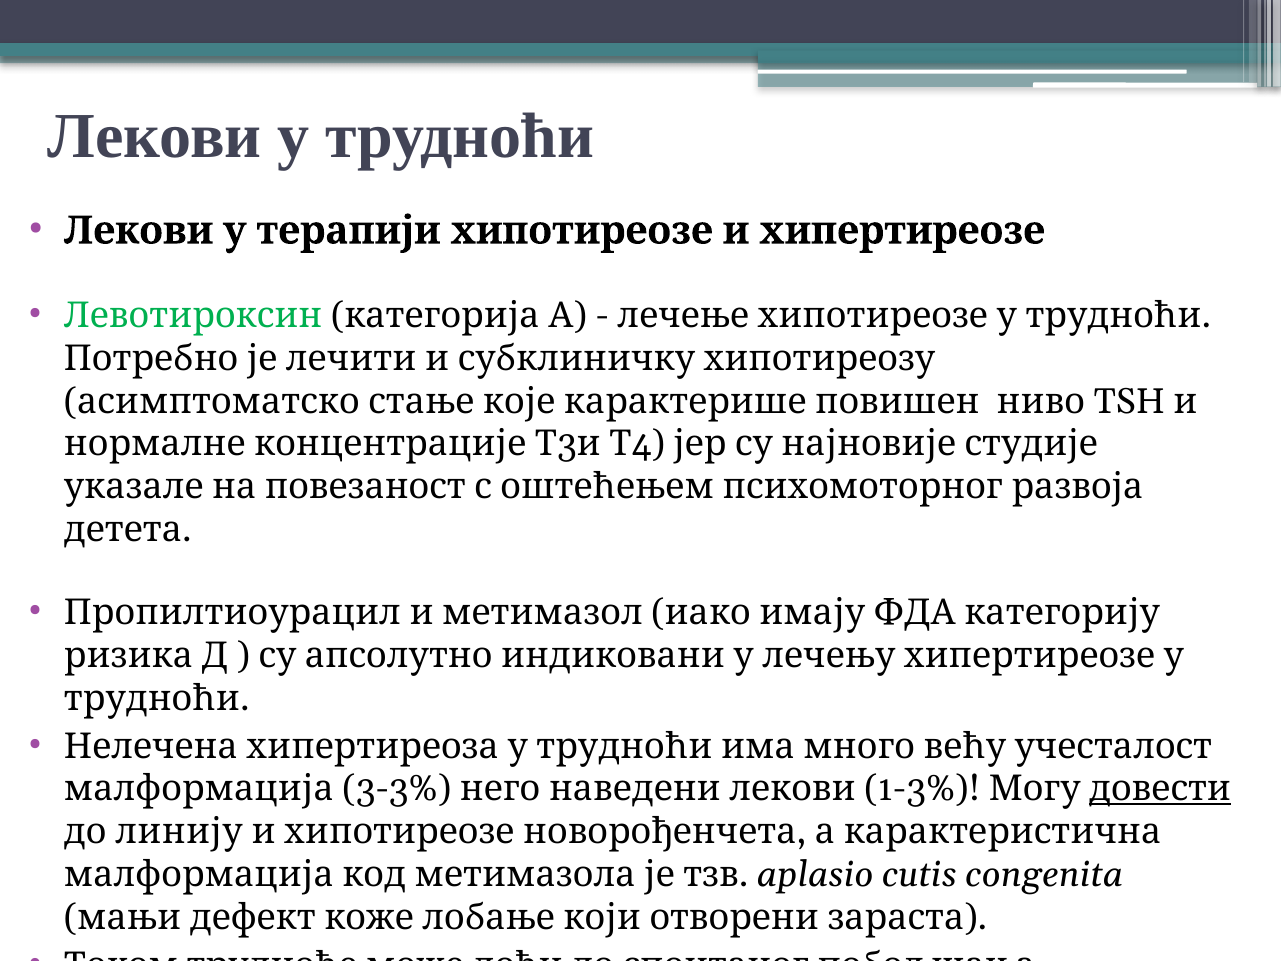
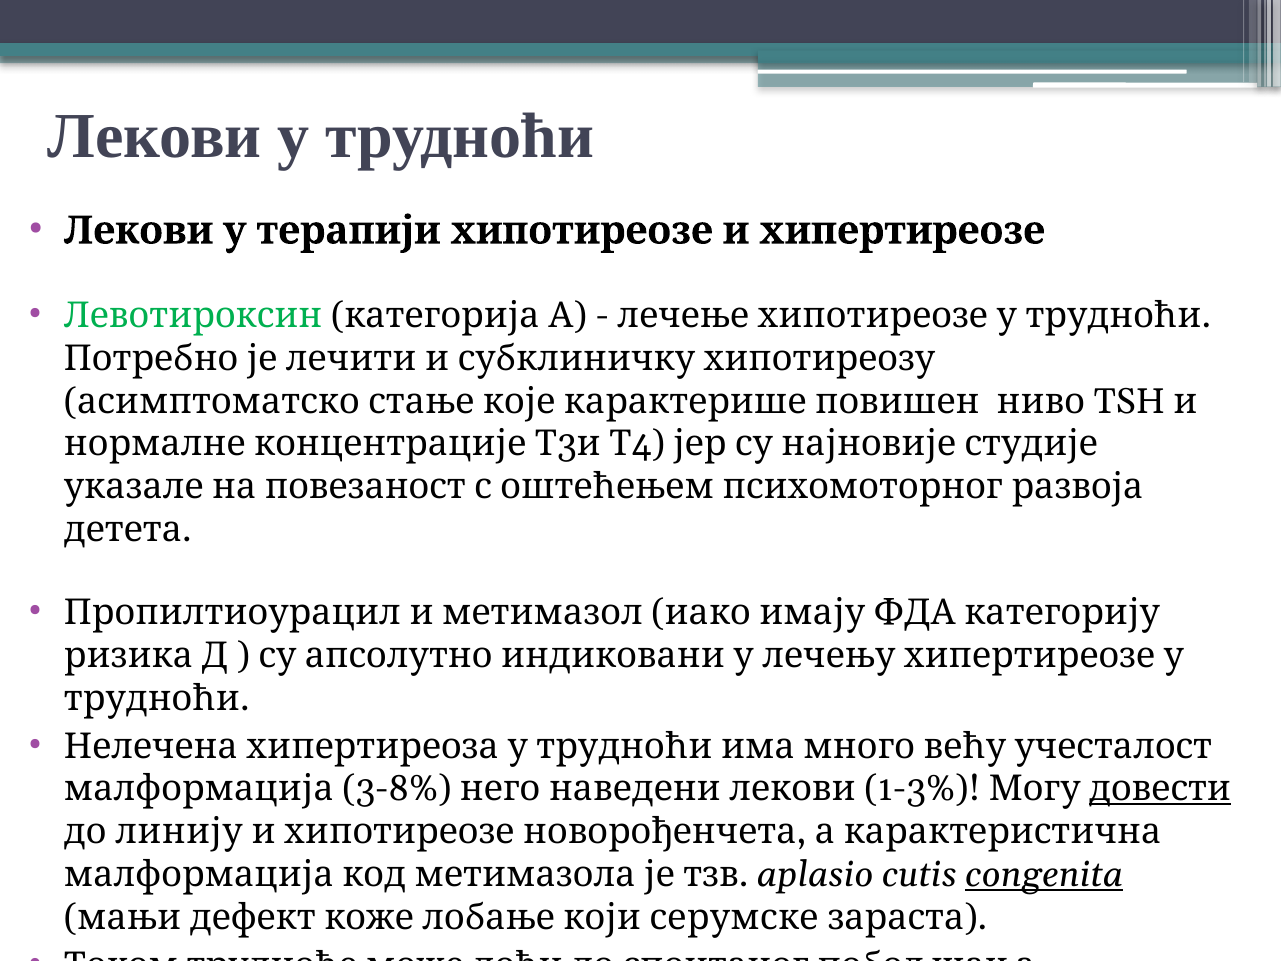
3-3%: 3-3% -> 3-8%
congenita underline: none -> present
отворени: отворени -> серумске
